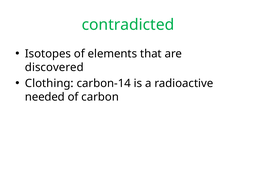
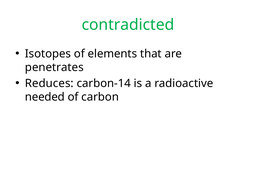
discovered: discovered -> penetrates
Clothing: Clothing -> Reduces
